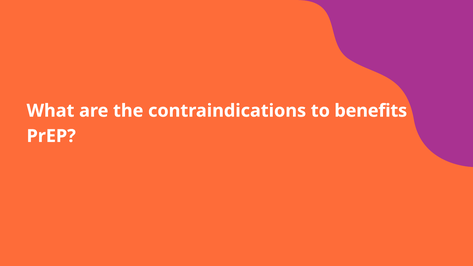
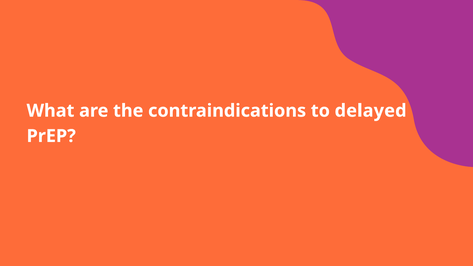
benefits: benefits -> delayed
